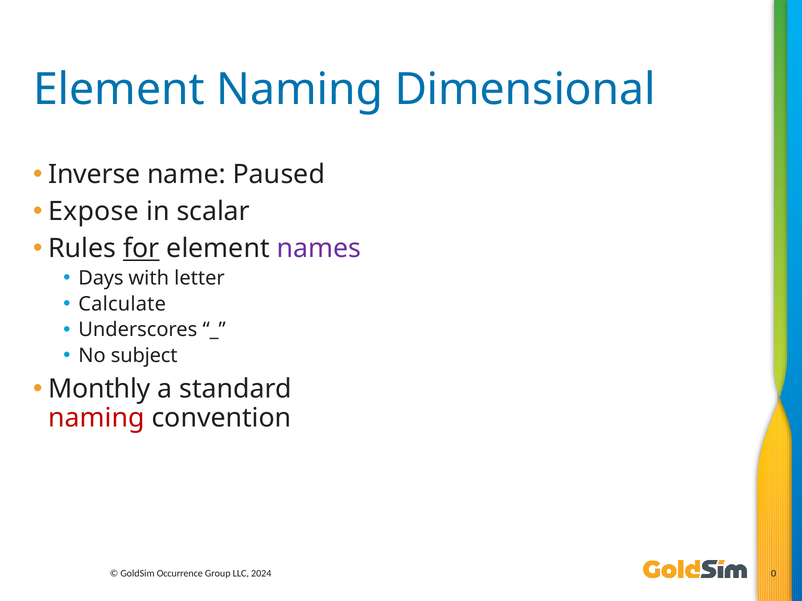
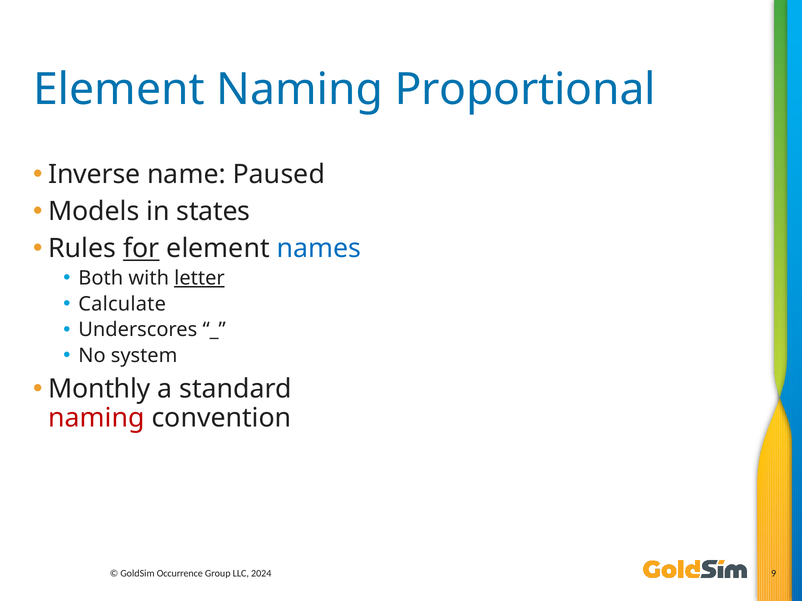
Dimensional: Dimensional -> Proportional
Expose: Expose -> Models
scalar: scalar -> states
names colour: purple -> blue
Days: Days -> Both
letter underline: none -> present
subject: subject -> system
0: 0 -> 9
